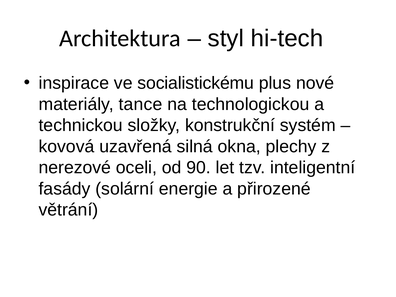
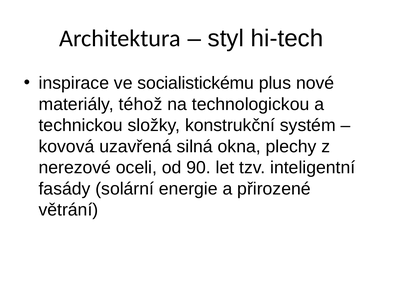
tance: tance -> téhož
